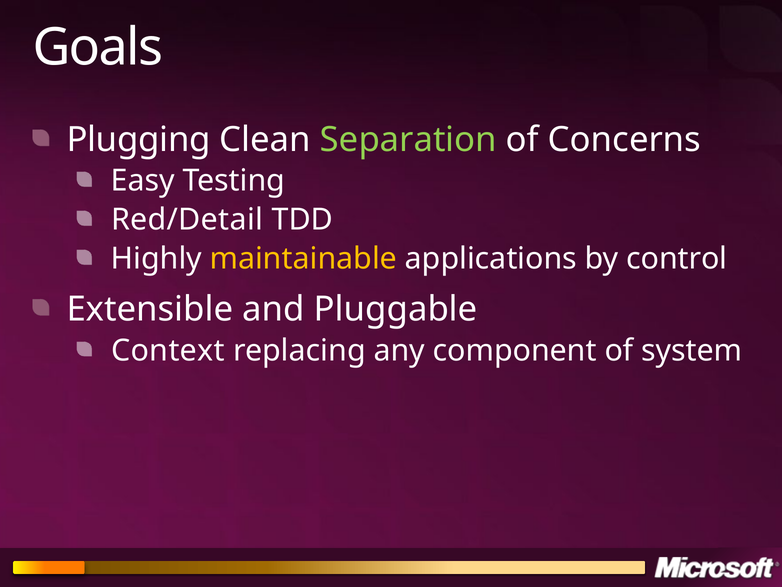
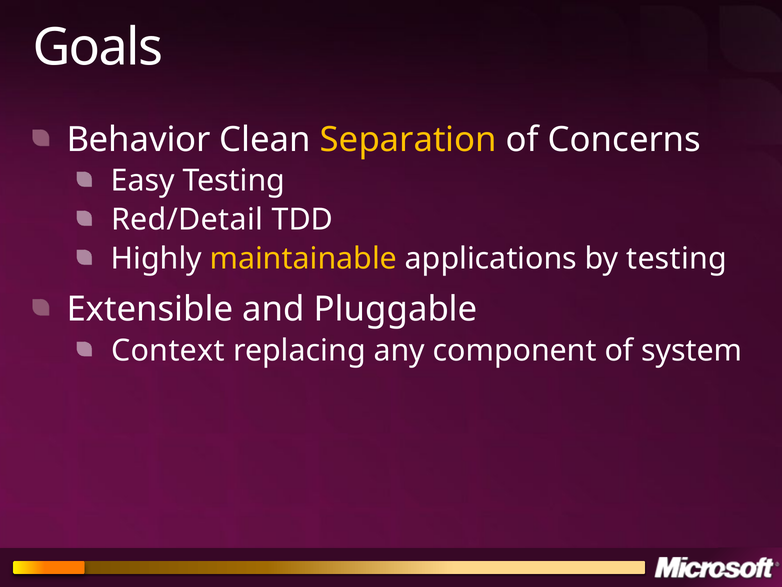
Plugging: Plugging -> Behavior
Separation colour: light green -> yellow
by control: control -> testing
